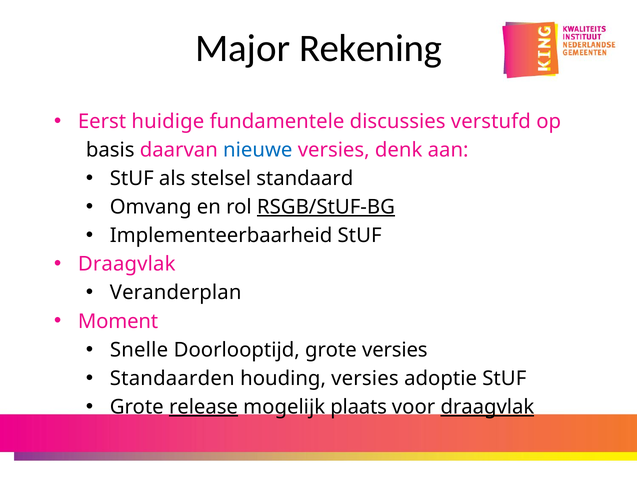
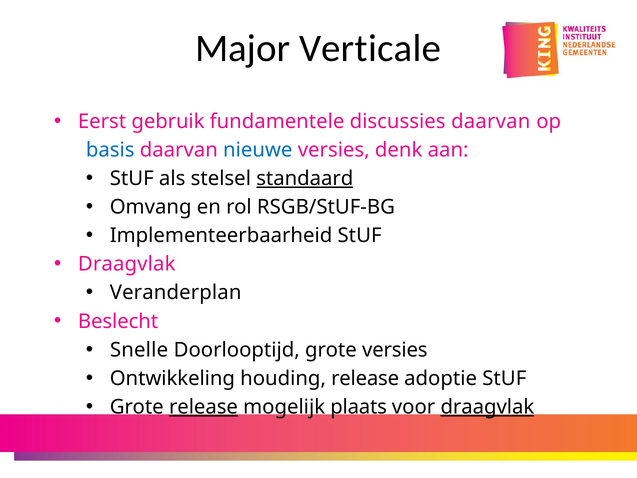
Rekening: Rekening -> Verticale
huidige: huidige -> gebruik
discussies verstufd: verstufd -> daarvan
basis colour: black -> blue
standaard underline: none -> present
RSGB/StUF-BG underline: present -> none
Moment: Moment -> Beslecht
Standaarden: Standaarden -> Ontwikkeling
houding versies: versies -> release
